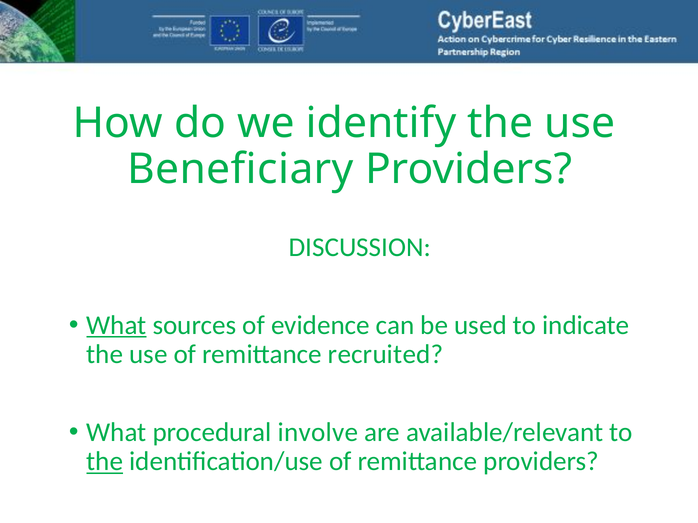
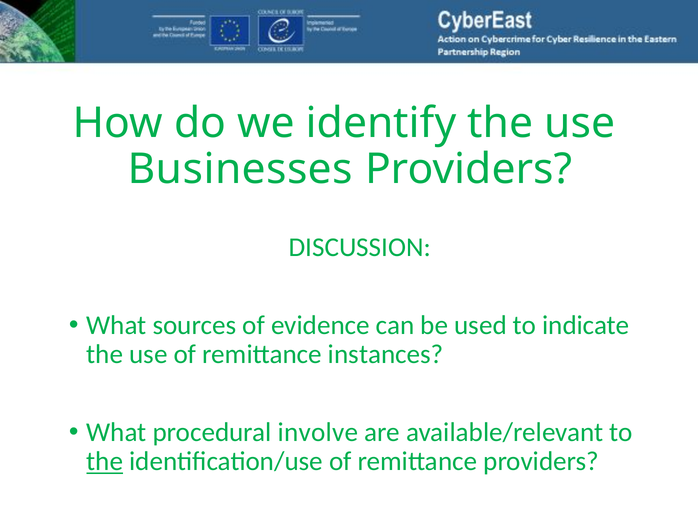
Beneficiary: Beneficiary -> Businesses
What at (116, 325) underline: present -> none
recruited: recruited -> instances
